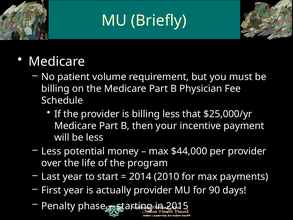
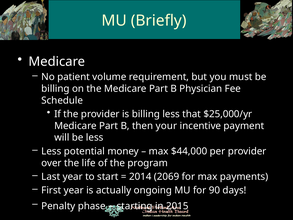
2010: 2010 -> 2069
actually provider: provider -> ongoing
